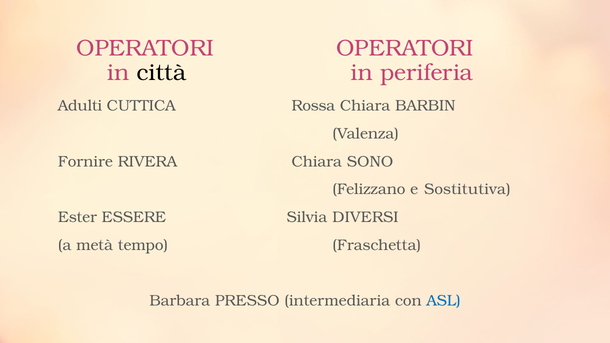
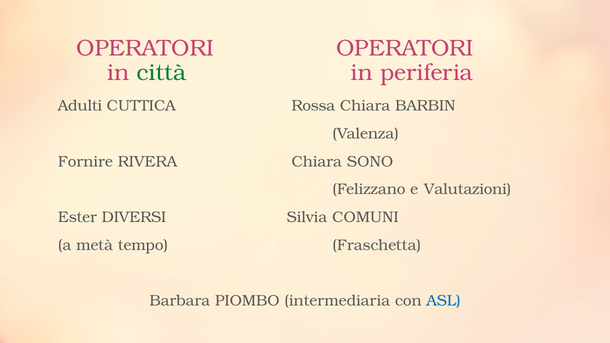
città colour: black -> green
Sostitutiva: Sostitutiva -> Valutazioni
ESSERE: ESSERE -> DIVERSI
DIVERSI: DIVERSI -> COMUNI
PRESSO: PRESSO -> PIOMBO
